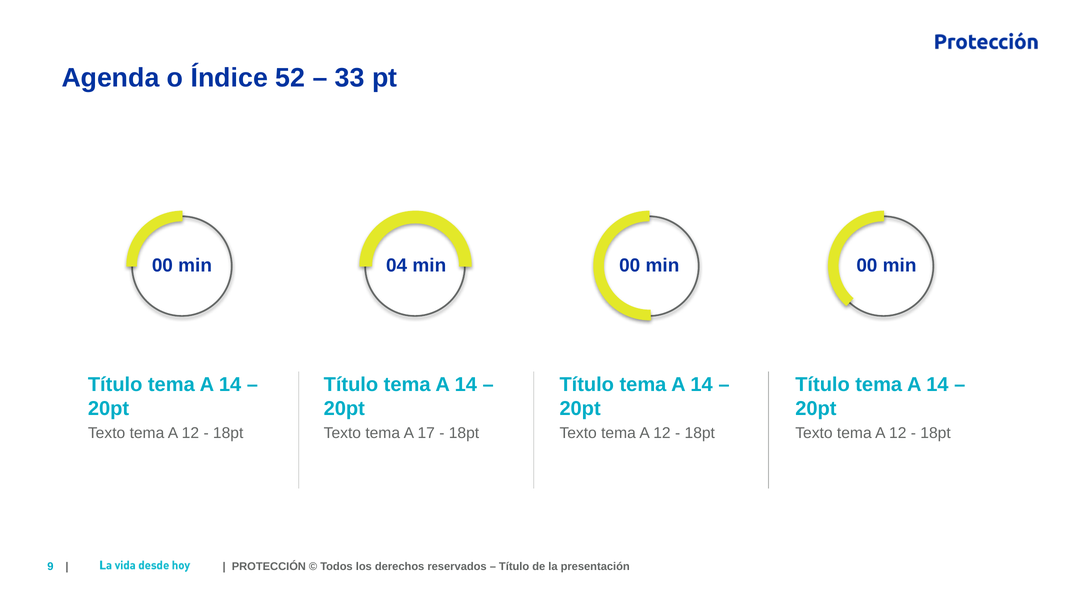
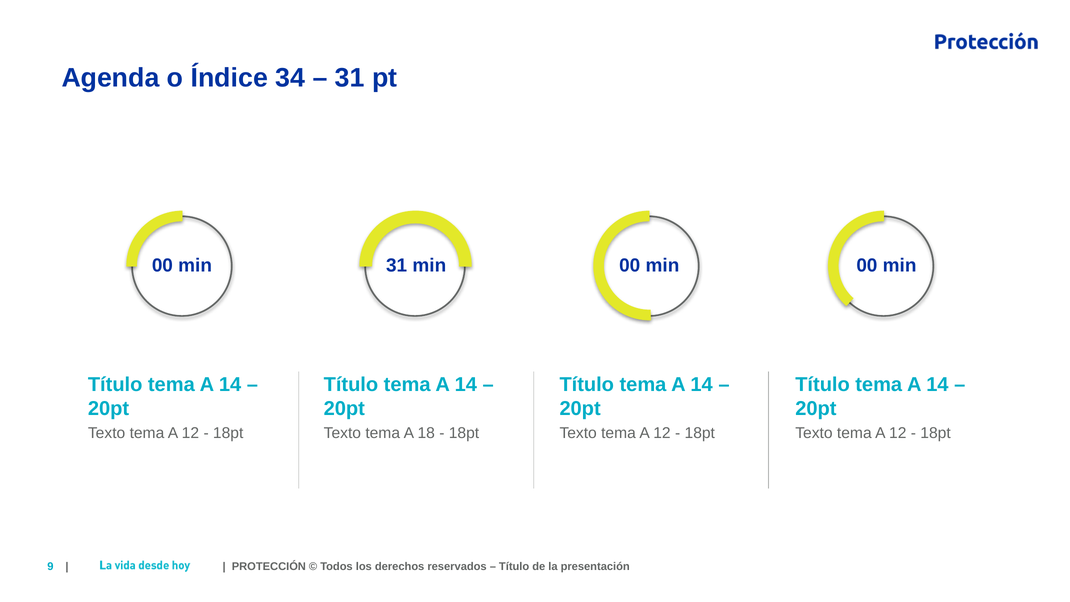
52: 52 -> 34
33 at (350, 78): 33 -> 31
min 04: 04 -> 31
17: 17 -> 18
